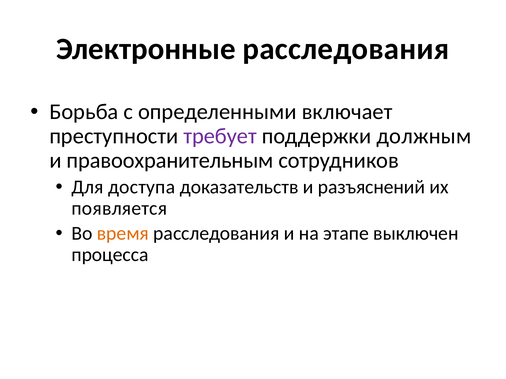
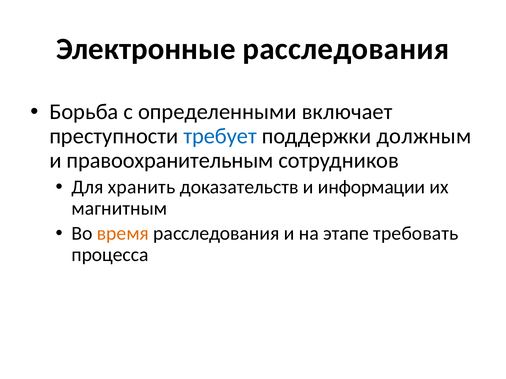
требует colour: purple -> blue
доступа: доступа -> хранить
разъяснений: разъяснений -> информации
появляется: появляется -> магнитным
выключен: выключен -> требовать
